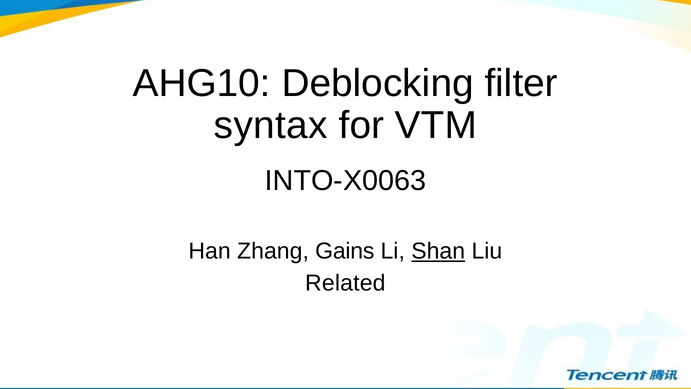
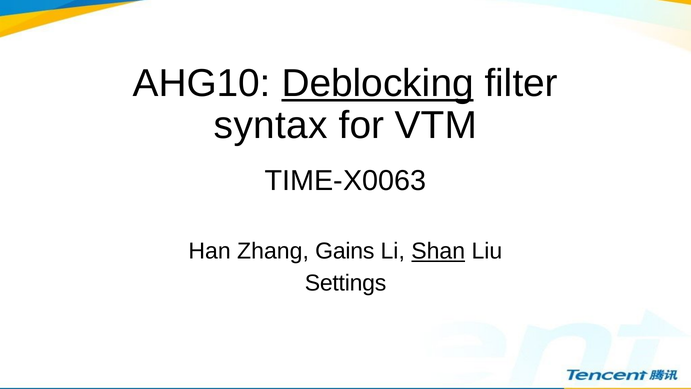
Deblocking underline: none -> present
INTO-X0063: INTO-X0063 -> TIME-X0063
Related: Related -> Settings
